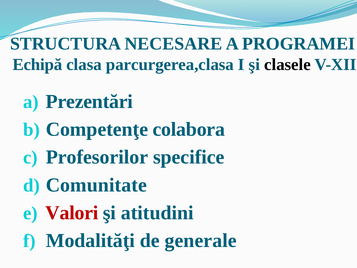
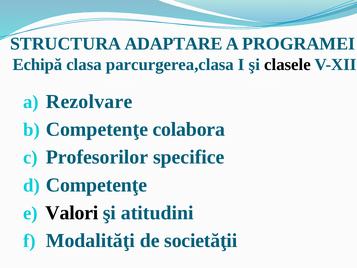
NECESARE: NECESARE -> ADAPTARE
Prezentări: Prezentări -> Rezolvare
Comunitate at (96, 185): Comunitate -> Competenţe
Valori colour: red -> black
generale: generale -> societăţii
